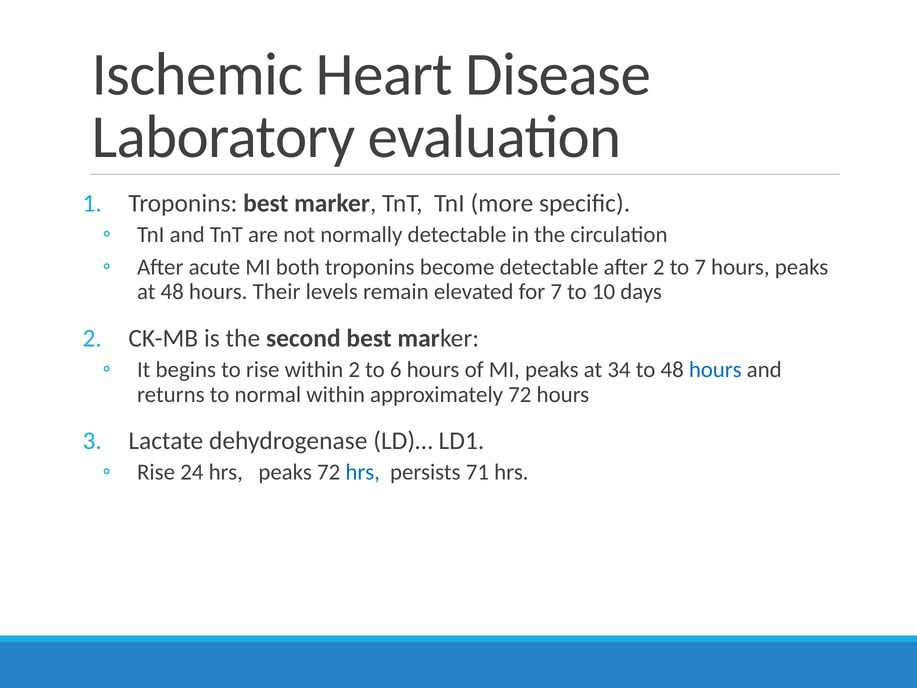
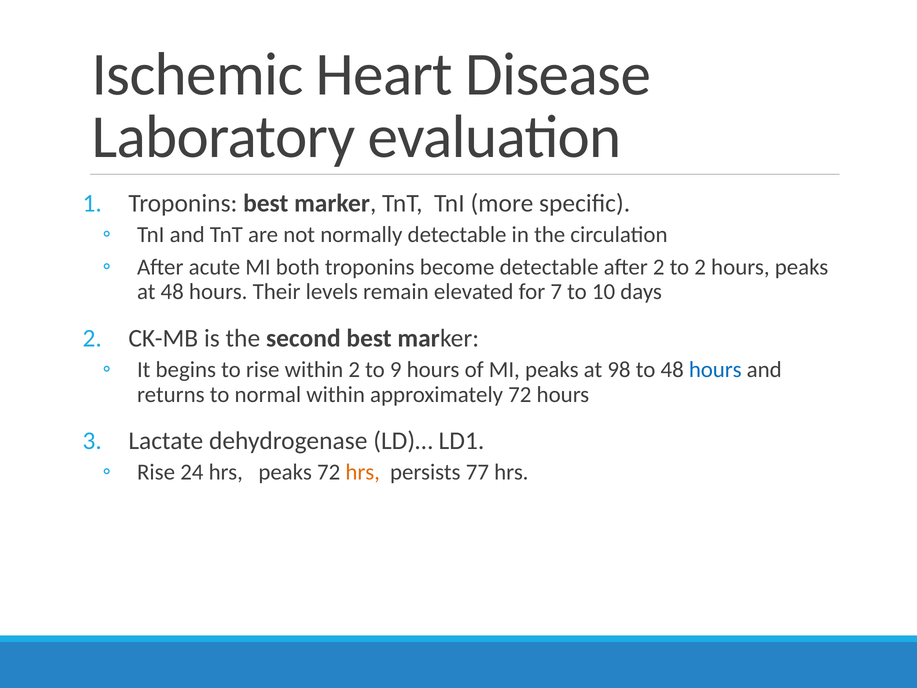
to 7: 7 -> 2
6: 6 -> 9
34: 34 -> 98
hrs at (363, 472) colour: blue -> orange
71: 71 -> 77
